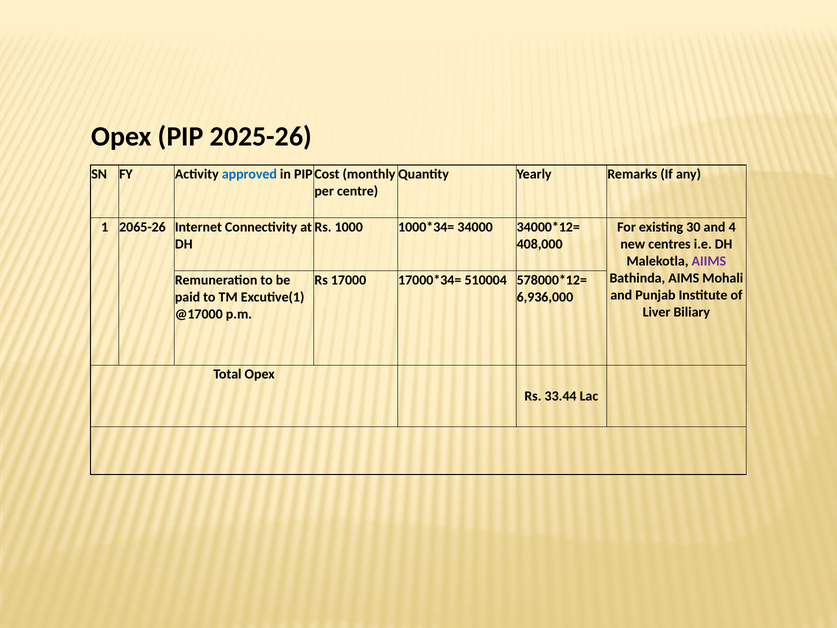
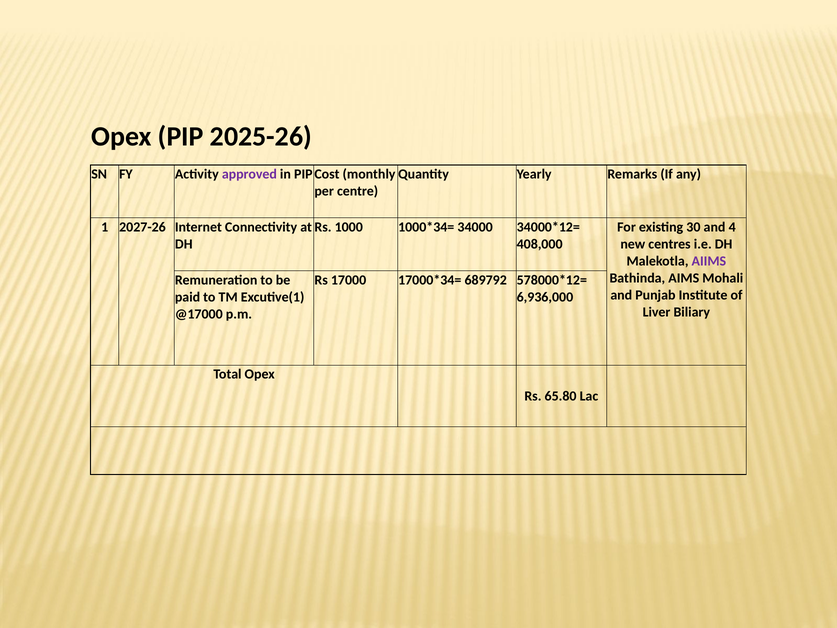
approved colour: blue -> purple
2065-26: 2065-26 -> 2027-26
510004: 510004 -> 689792
33.44: 33.44 -> 65.80
